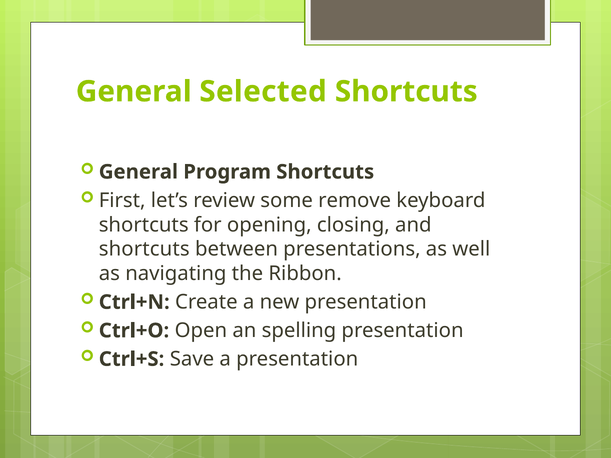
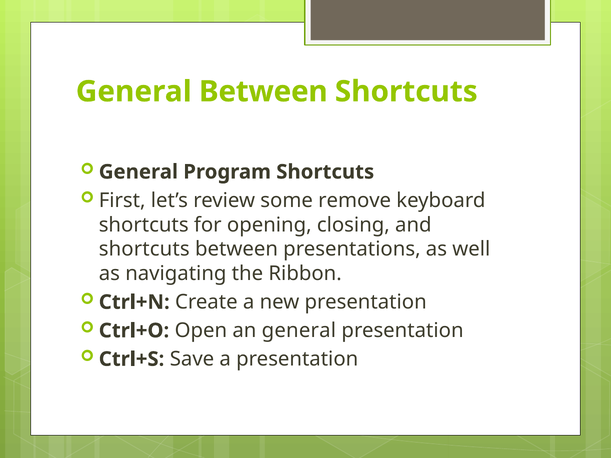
General Selected: Selected -> Between
an spelling: spelling -> general
